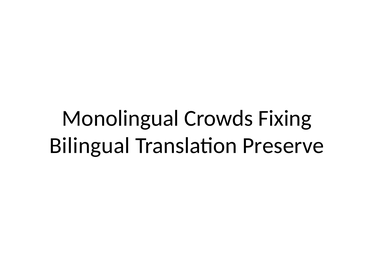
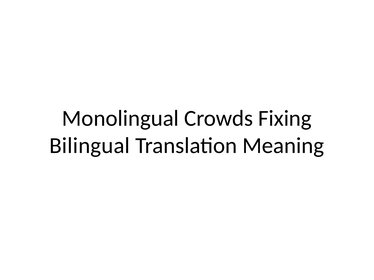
Preserve: Preserve -> Meaning
